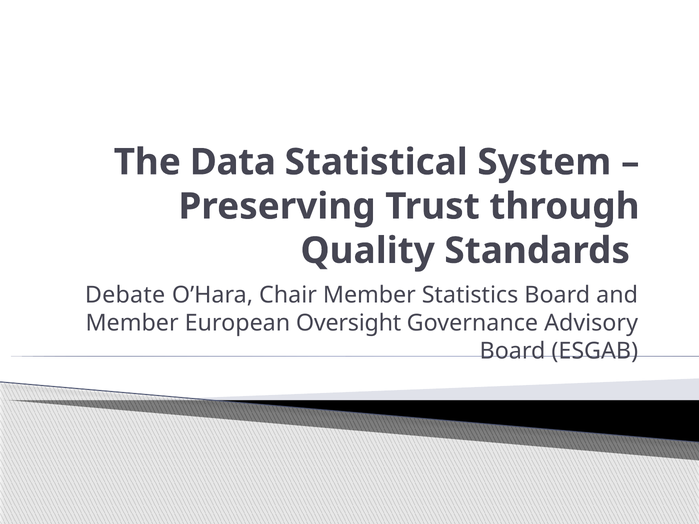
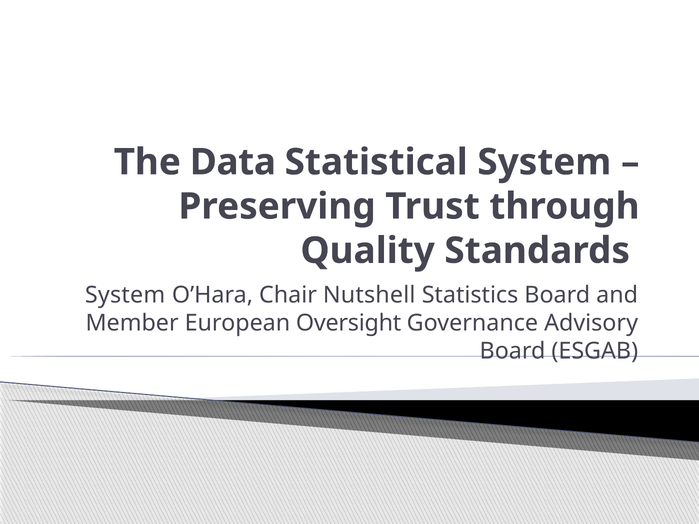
Debate at (125, 295): Debate -> System
Chair Member: Member -> Nutshell
